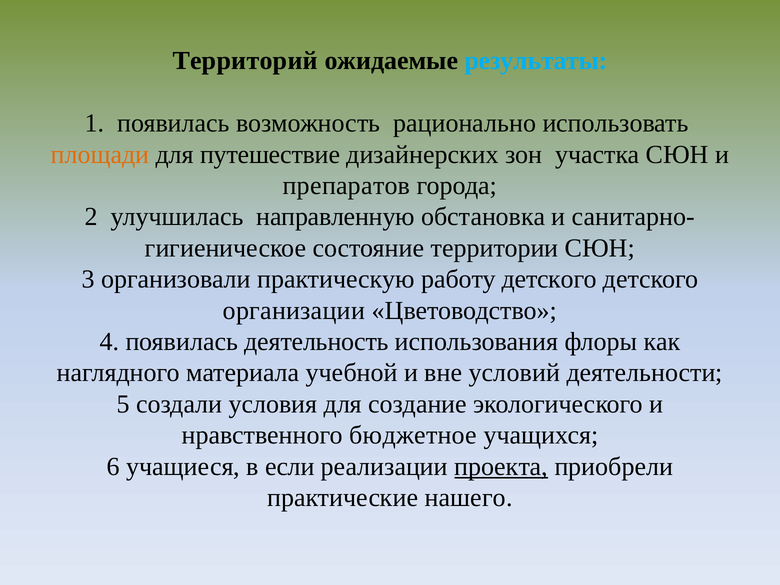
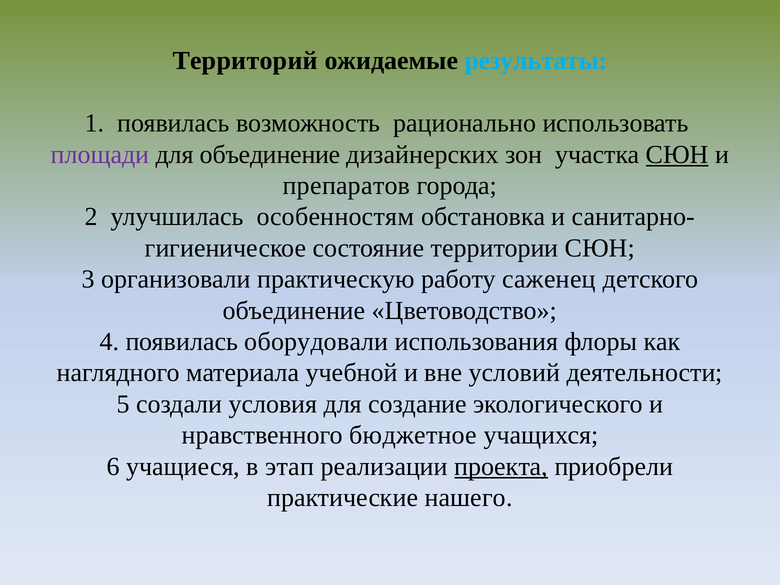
площади colour: orange -> purple
для путешествие: путешествие -> объединение
СЮН at (677, 155) underline: none -> present
направленную: направленную -> особенностям
работу детского: детского -> саженец
организации at (294, 311): организации -> объединение
деятельность: деятельность -> оборудовали
если: если -> этап
